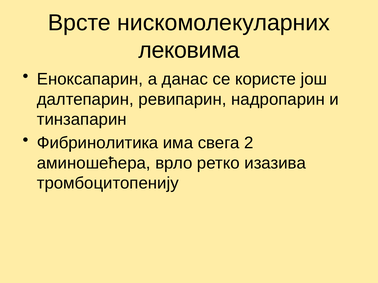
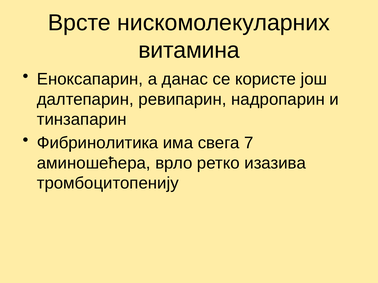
лековима: лековима -> витамина
2: 2 -> 7
